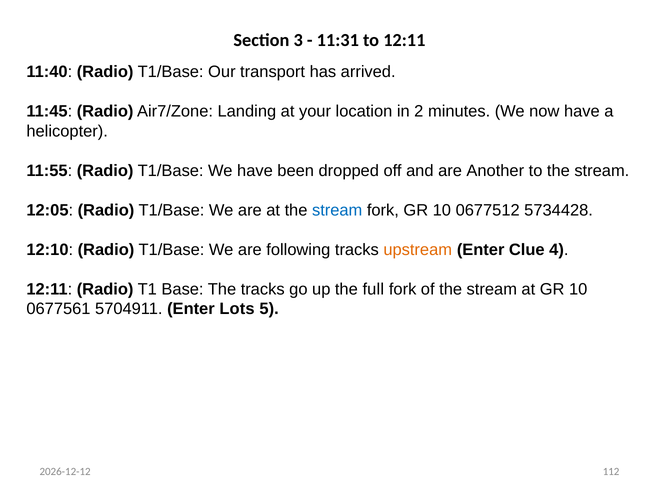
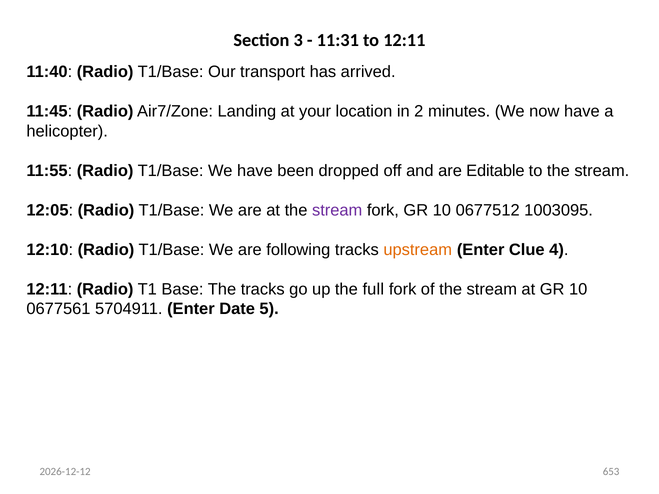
Another: Another -> Editable
stream at (337, 210) colour: blue -> purple
5734428: 5734428 -> 1003095
Lots: Lots -> Date
112: 112 -> 653
